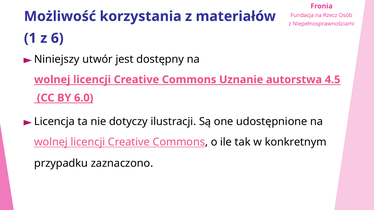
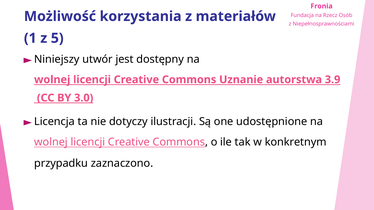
6: 6 -> 5
4.5: 4.5 -> 3.9
6.0: 6.0 -> 3.0
